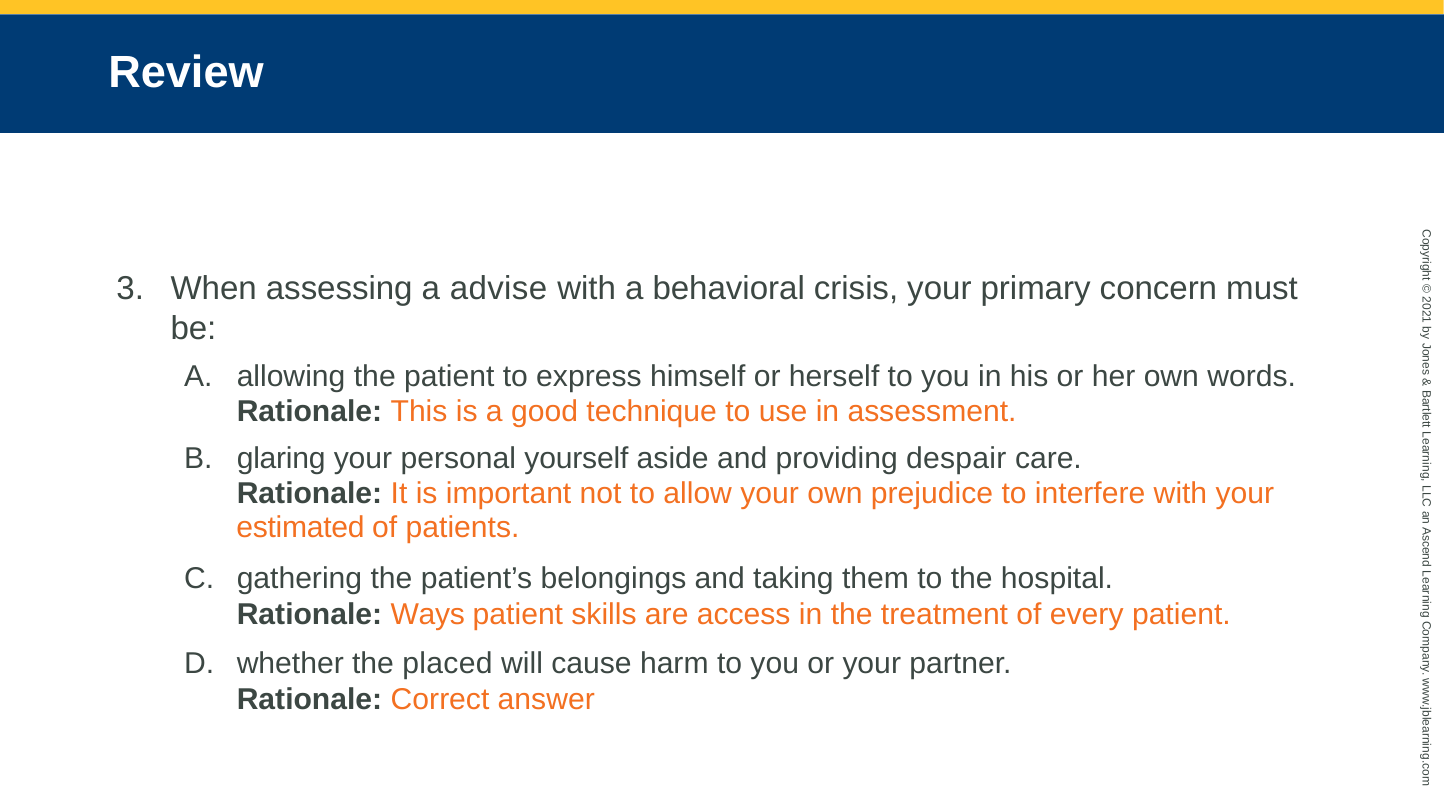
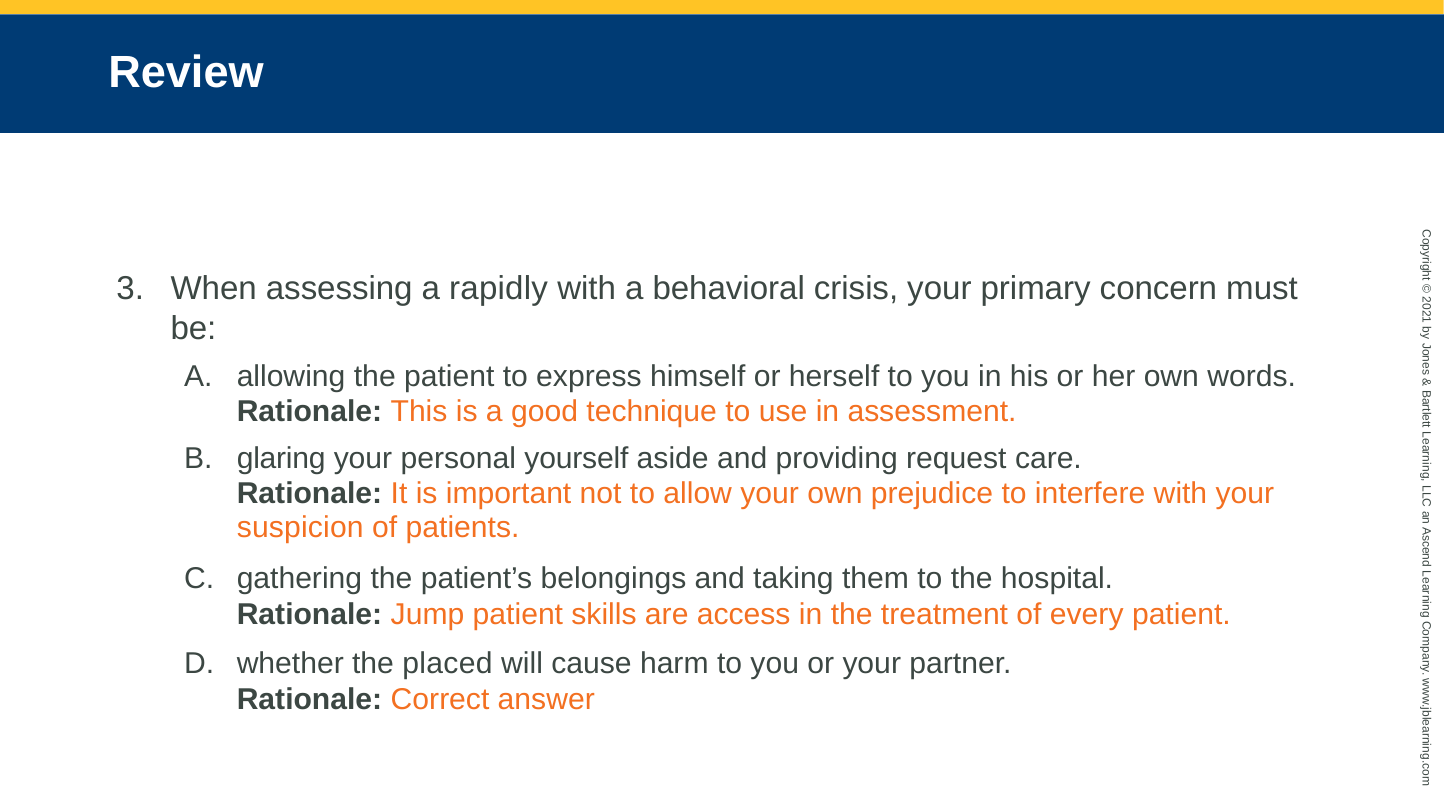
advise: advise -> rapidly
despair: despair -> request
estimated: estimated -> suspicion
Ways: Ways -> Jump
